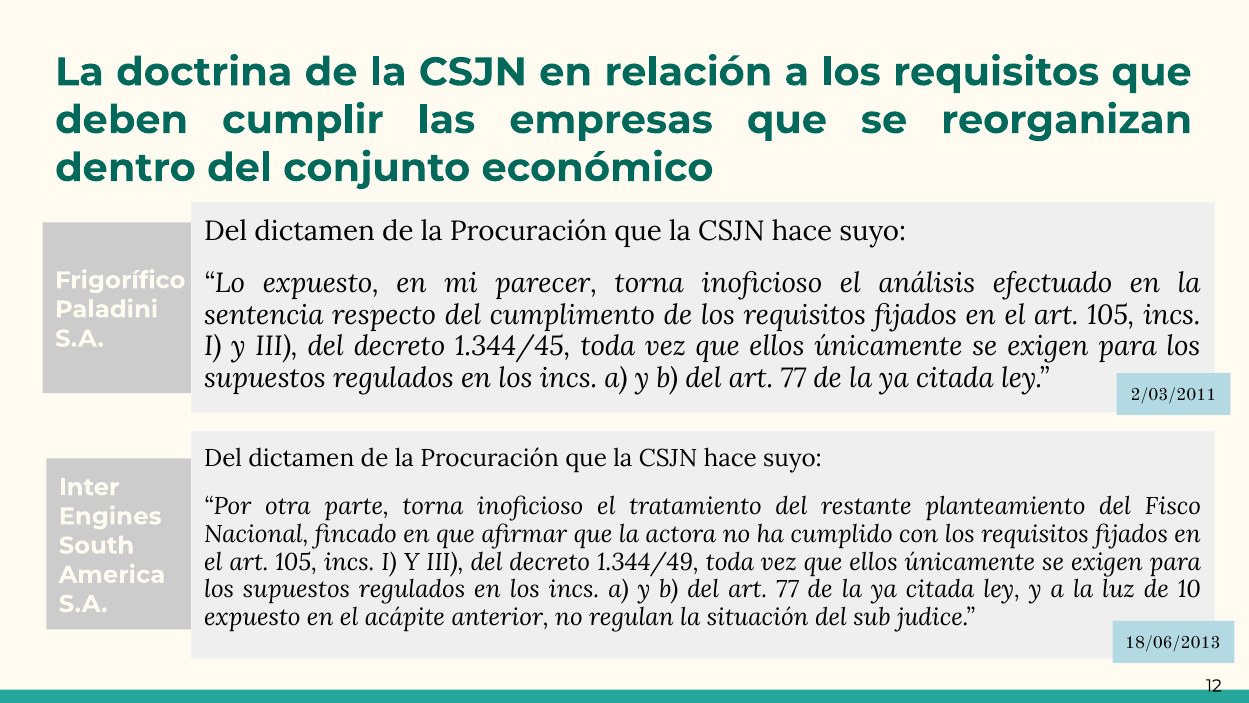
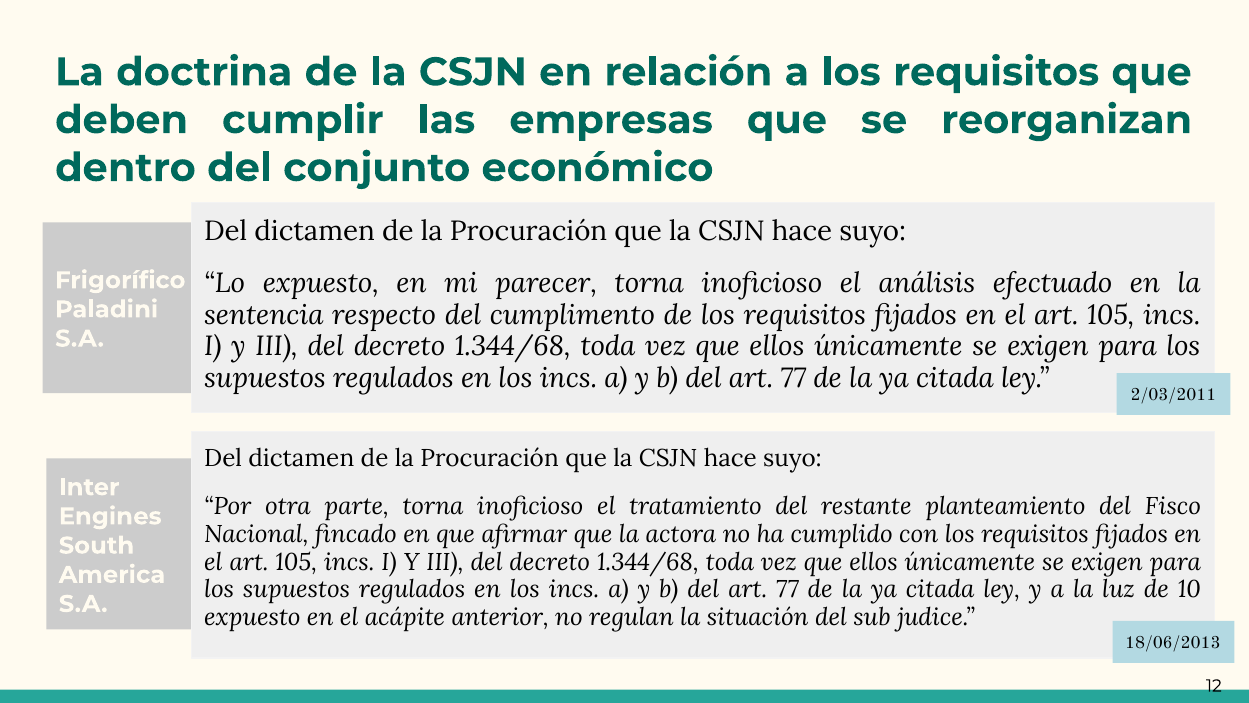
1.344/45 at (513, 346): 1.344/45 -> 1.344/68
1.344/49 at (648, 562): 1.344/49 -> 1.344/68
